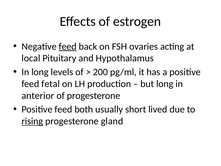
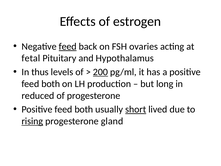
local: local -> fetal
In long: long -> thus
200 underline: none -> present
fetal at (51, 84): fetal -> both
anterior: anterior -> reduced
short underline: none -> present
